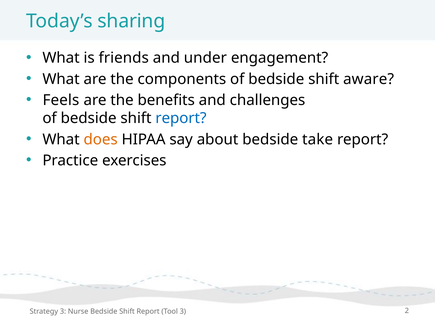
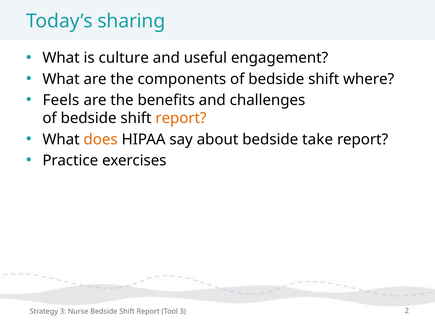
friends: friends -> culture
under: under -> useful
aware: aware -> where
report at (181, 118) colour: blue -> orange
